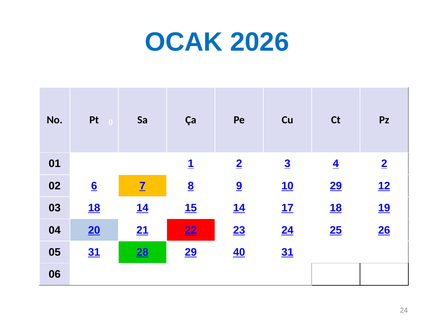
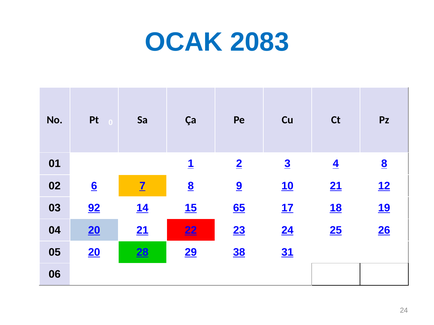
2026: 2026 -> 2083
4 2: 2 -> 8
10 29: 29 -> 21
03 18: 18 -> 92
15 14: 14 -> 65
05 31: 31 -> 20
40: 40 -> 38
